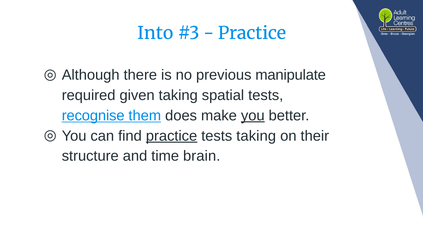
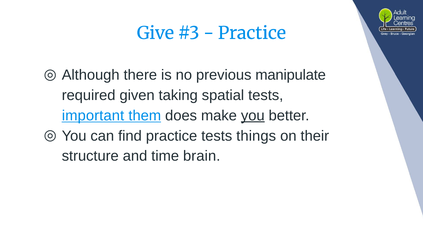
Into: Into -> Give
recognise: recognise -> important
practice at (172, 136) underline: present -> none
tests taking: taking -> things
